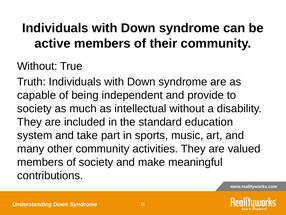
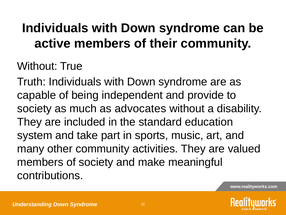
intellectual: intellectual -> advocates
